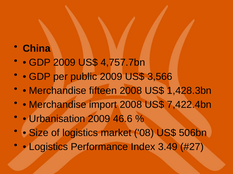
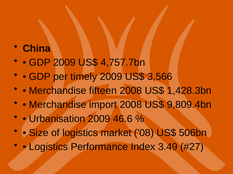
public: public -> timely
7,422.4bn: 7,422.4bn -> 9,809.4bn
